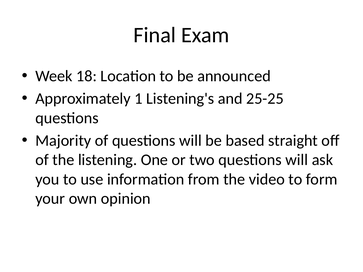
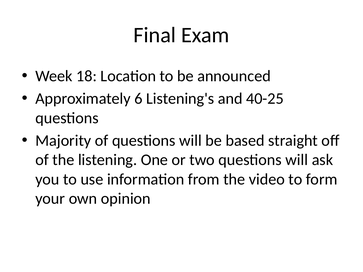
1: 1 -> 6
25-25: 25-25 -> 40-25
